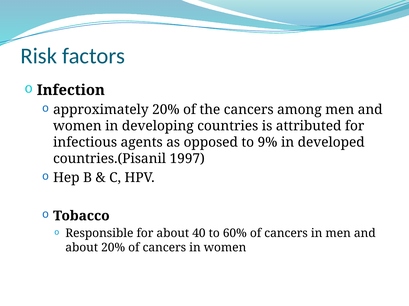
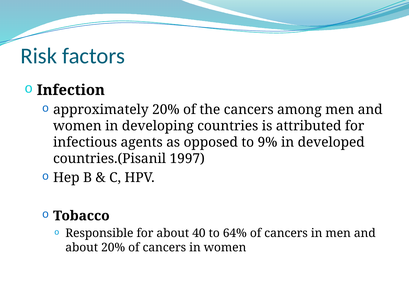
60%: 60% -> 64%
